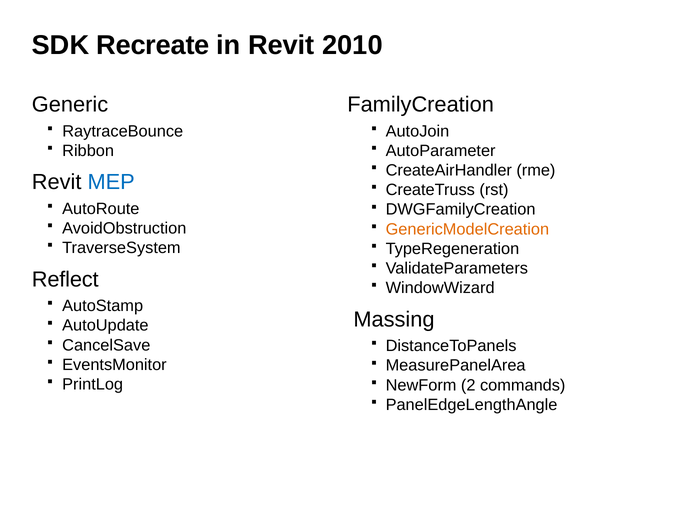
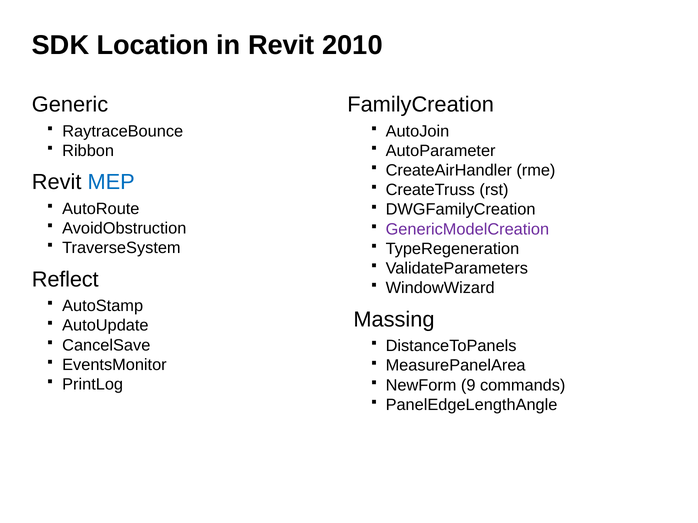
Recreate: Recreate -> Location
GenericModelCreation colour: orange -> purple
2: 2 -> 9
